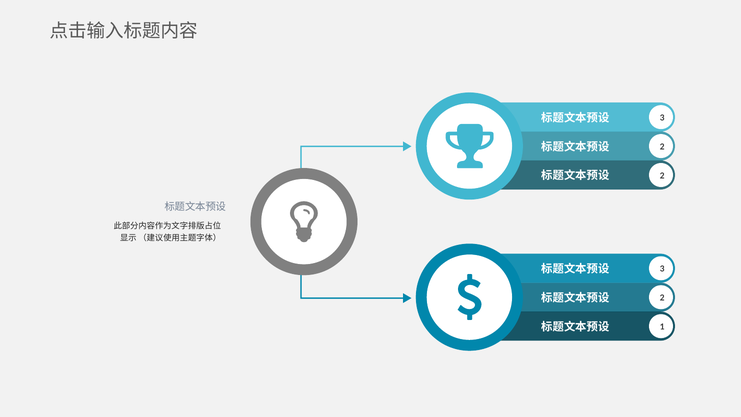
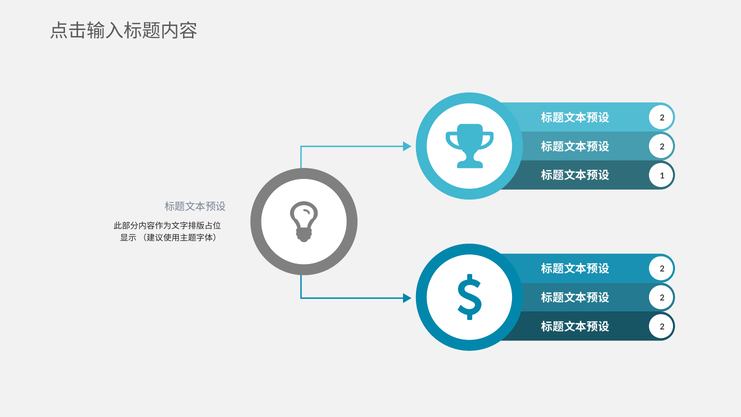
3 at (662, 118): 3 -> 2
2 at (662, 176): 2 -> 1
3 at (662, 269): 3 -> 2
1 at (662, 327): 1 -> 2
